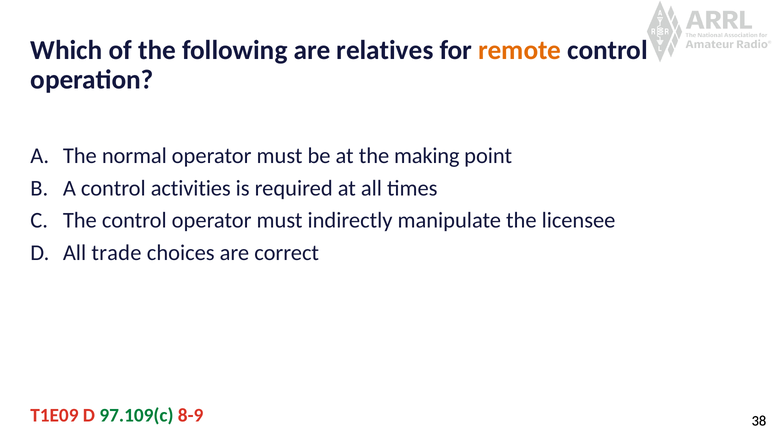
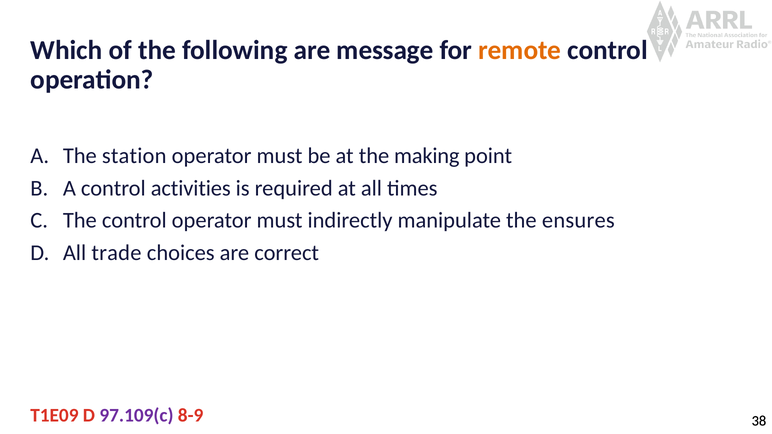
relatives: relatives -> message
normal: normal -> station
licensee: licensee -> ensures
97.109(c colour: green -> purple
